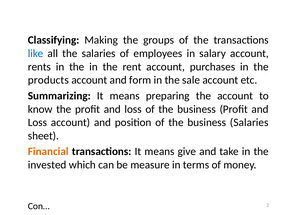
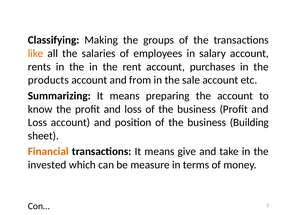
like colour: blue -> orange
form: form -> from
business Salaries: Salaries -> Building
